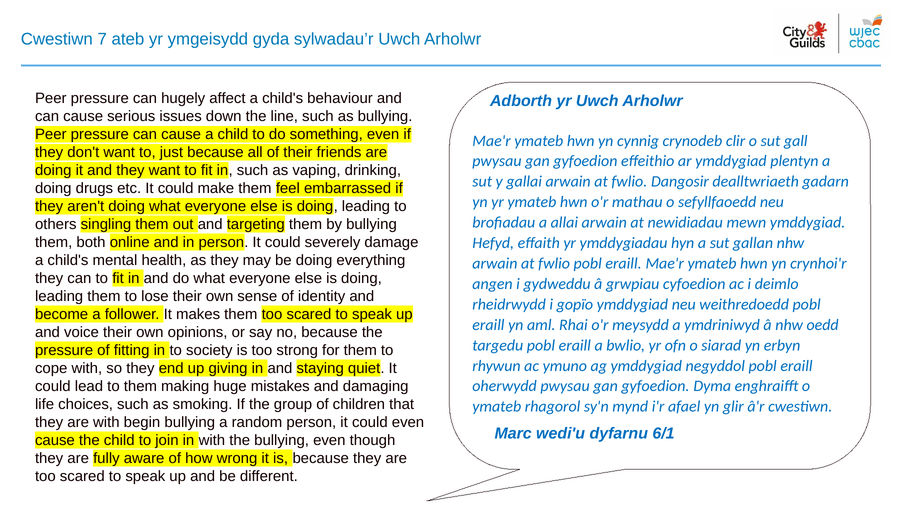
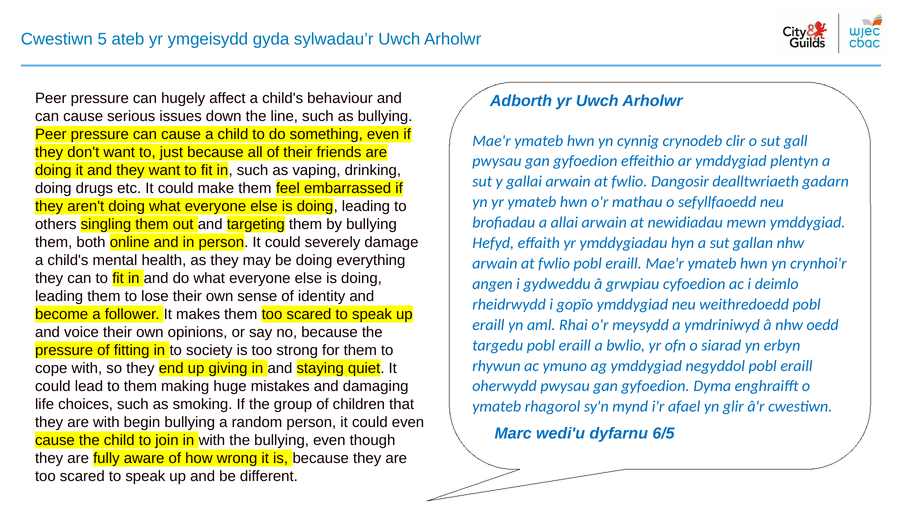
7: 7 -> 5
6/1: 6/1 -> 6/5
